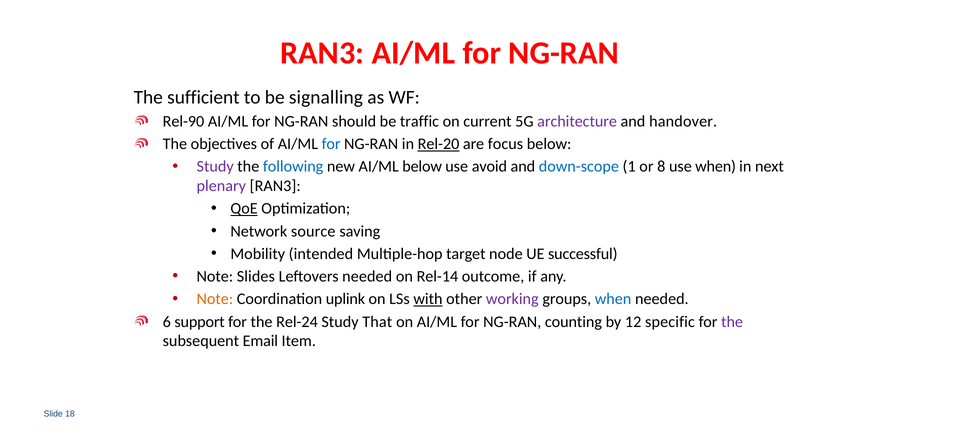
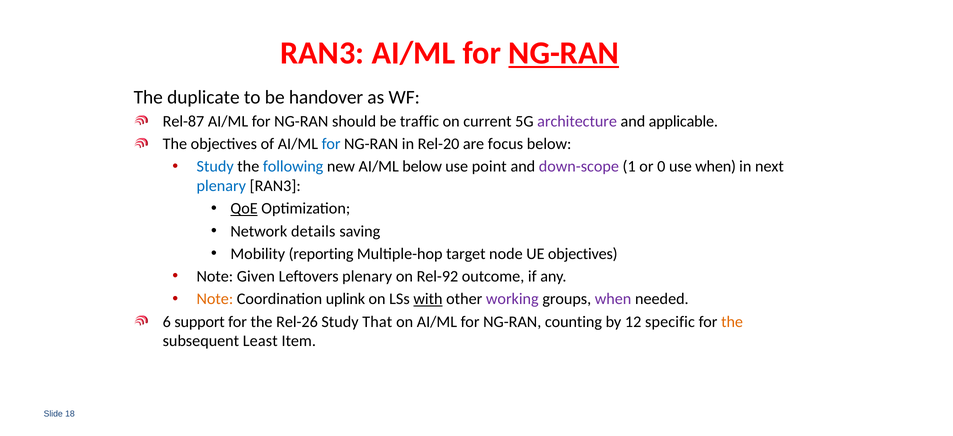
NG-RAN at (564, 53) underline: none -> present
sufficient: sufficient -> duplicate
signalling: signalling -> handover
Rel-90: Rel-90 -> Rel-87
handover: handover -> applicable
Rel-20 underline: present -> none
Study at (215, 167) colour: purple -> blue
avoid: avoid -> point
down-scope colour: blue -> purple
8: 8 -> 0
plenary at (221, 186) colour: purple -> blue
source: source -> details
intended: intended -> reporting
UE successful: successful -> objectives
Slides: Slides -> Given
Leftovers needed: needed -> plenary
Rel-14: Rel-14 -> Rel-92
when at (613, 299) colour: blue -> purple
Rel-24: Rel-24 -> Rel-26
the at (732, 322) colour: purple -> orange
Email: Email -> Least
